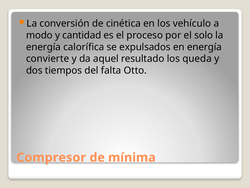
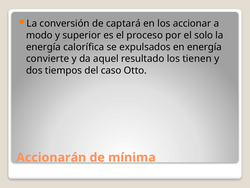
cinética: cinética -> captará
vehículo: vehículo -> accionar
cantidad: cantidad -> superior
queda: queda -> tienen
falta: falta -> caso
Compresor: Compresor -> Accionarán
